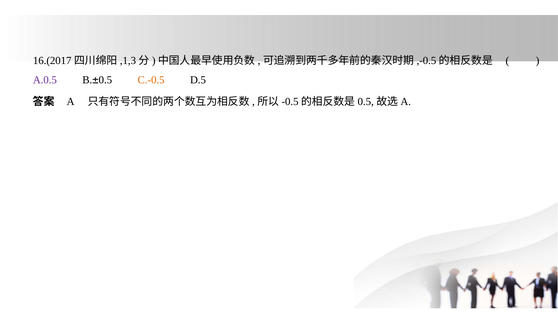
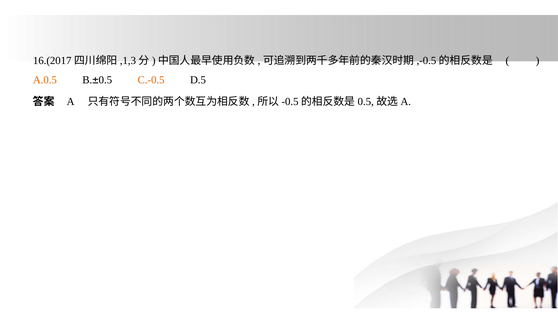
A.0.5 colour: purple -> orange
